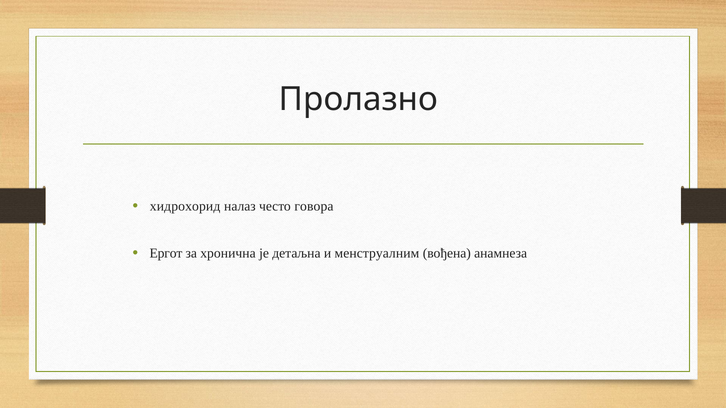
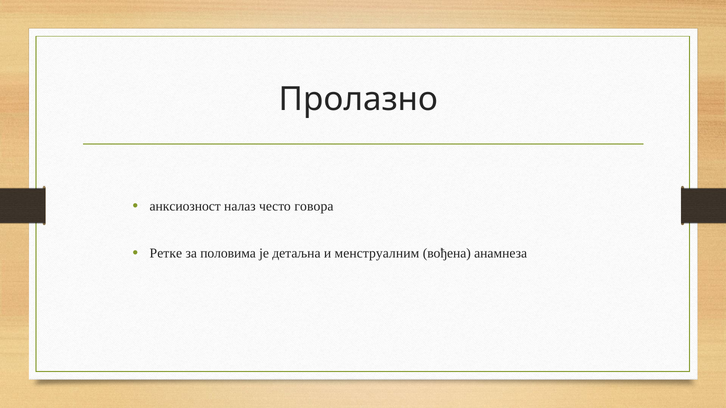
хидрохорид: хидрохорид -> анксиозност
Ергот: Ергот -> Ретке
хронична: хронична -> половима
